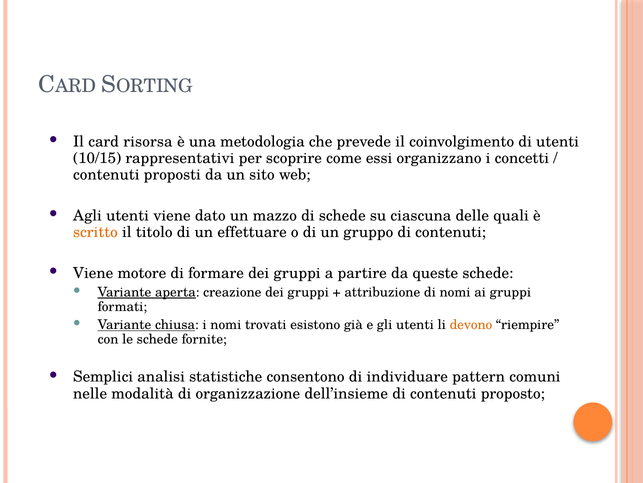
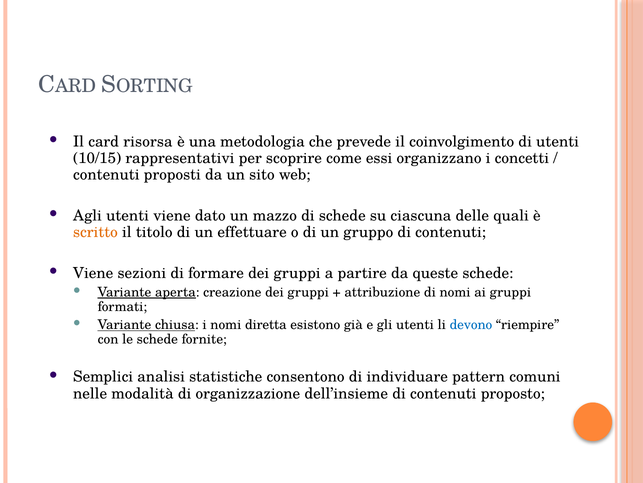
motore: motore -> sezioni
trovati: trovati -> diretta
devono colour: orange -> blue
